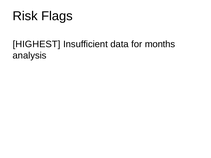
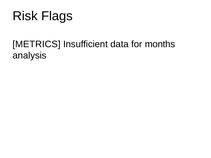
HIGHEST: HIGHEST -> METRICS
